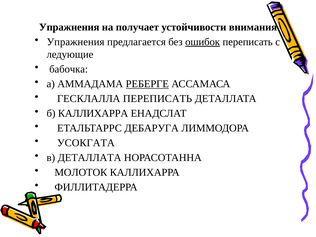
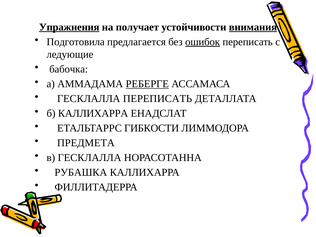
Упражнения at (69, 27) underline: none -> present
внимания underline: none -> present
Упражнения at (76, 42): Упражнения -> Подготовила
ДЕБАРУГА: ДЕБАРУГА -> ГИБКОСТИ
УСОКГАТА: УСОКГАТА -> ПРЕДМЕТА
в ДЕТАЛЛАТА: ДЕТАЛЛАТА -> ГЕСКЛАЛЛА
МОЛОТОК: МОЛОТОК -> РУБАШКА
